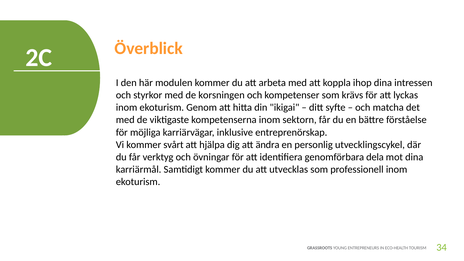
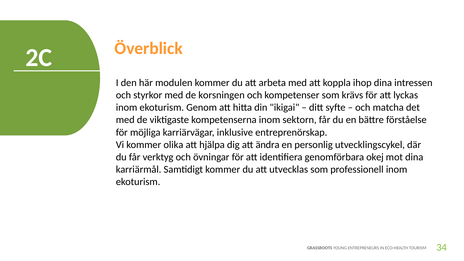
svårt: svårt -> olika
dela: dela -> okej
